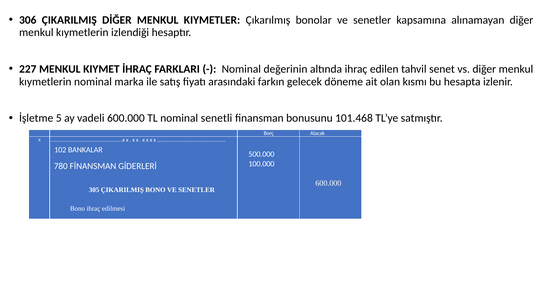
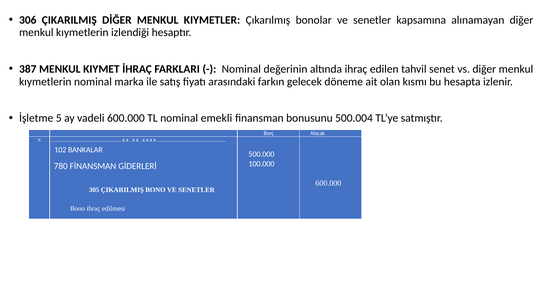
227: 227 -> 387
senetli: senetli -> emekli
101.468: 101.468 -> 500.004
